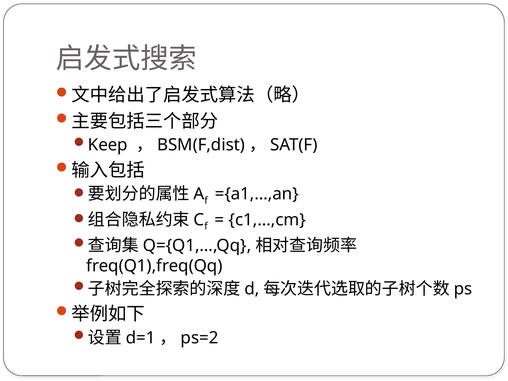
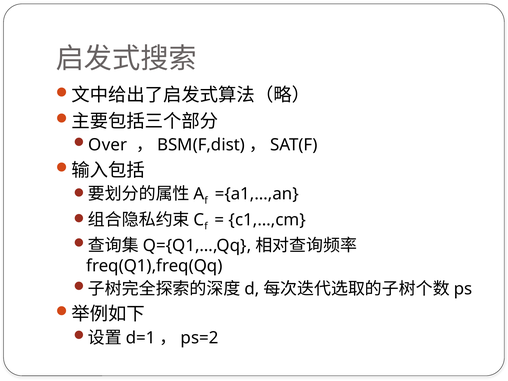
Keep: Keep -> Over
